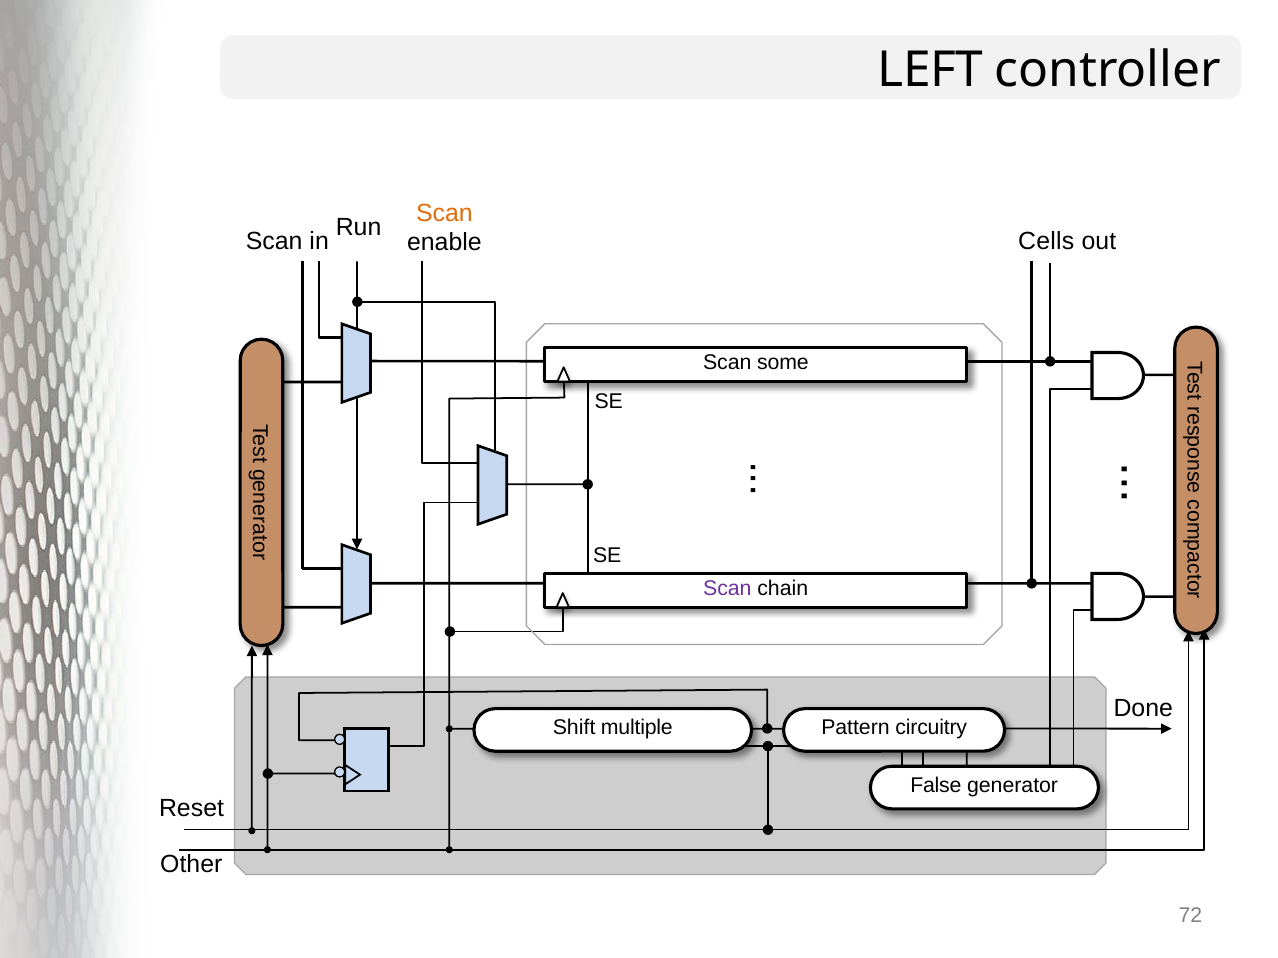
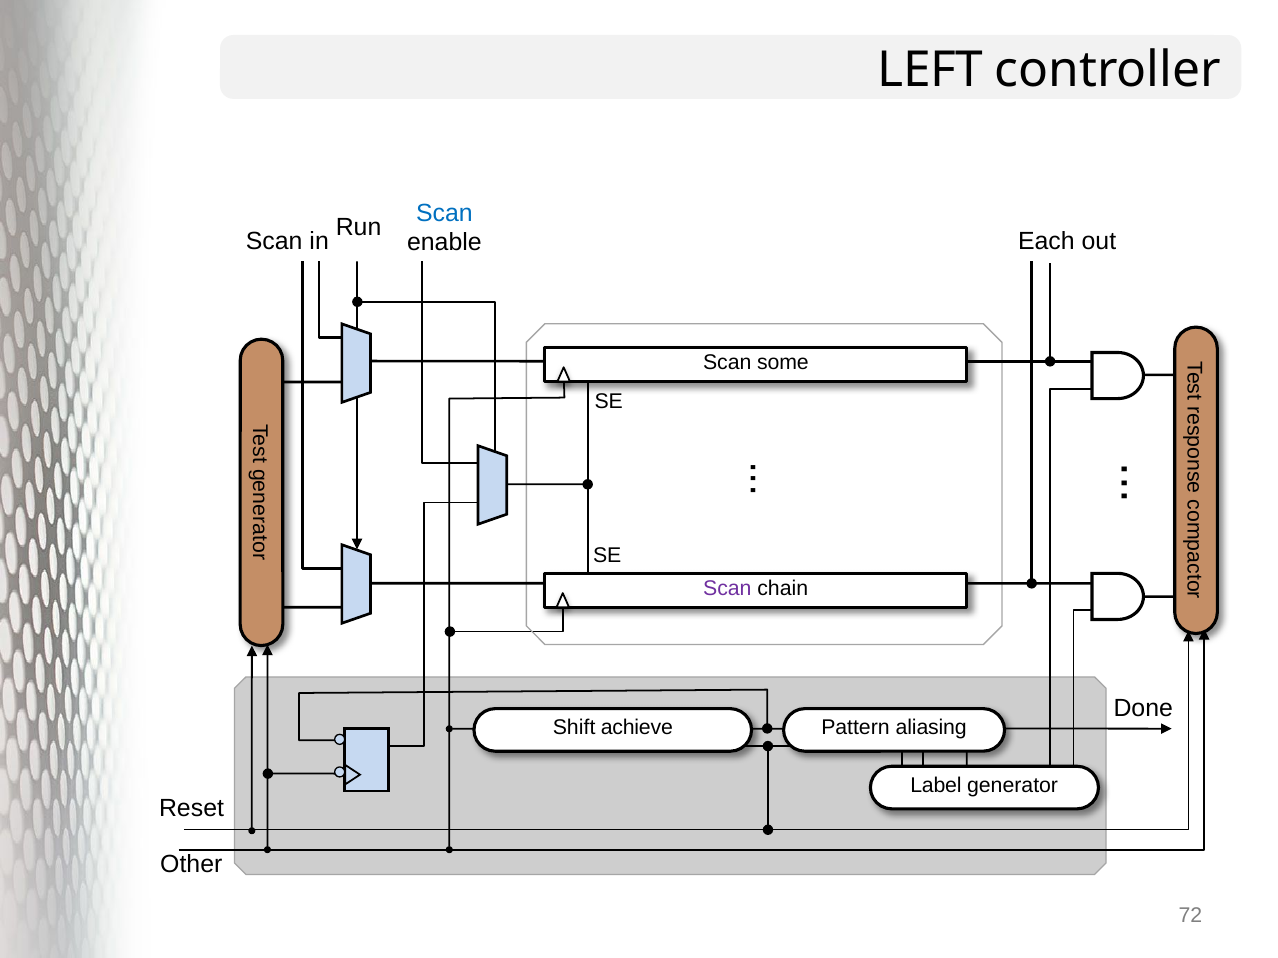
Scan at (444, 213) colour: orange -> blue
Cells: Cells -> Each
multiple: multiple -> achieve
circuitry: circuitry -> aliasing
False: False -> Label
